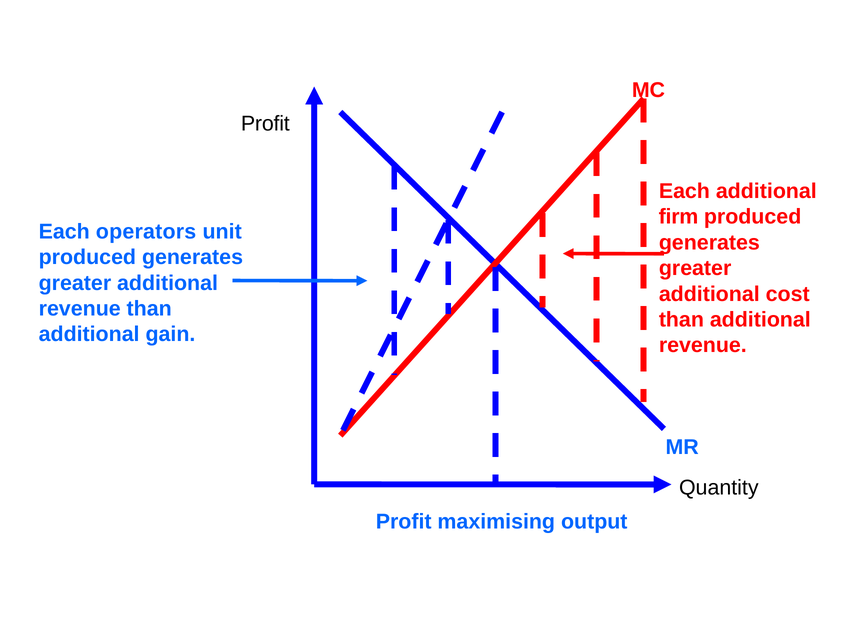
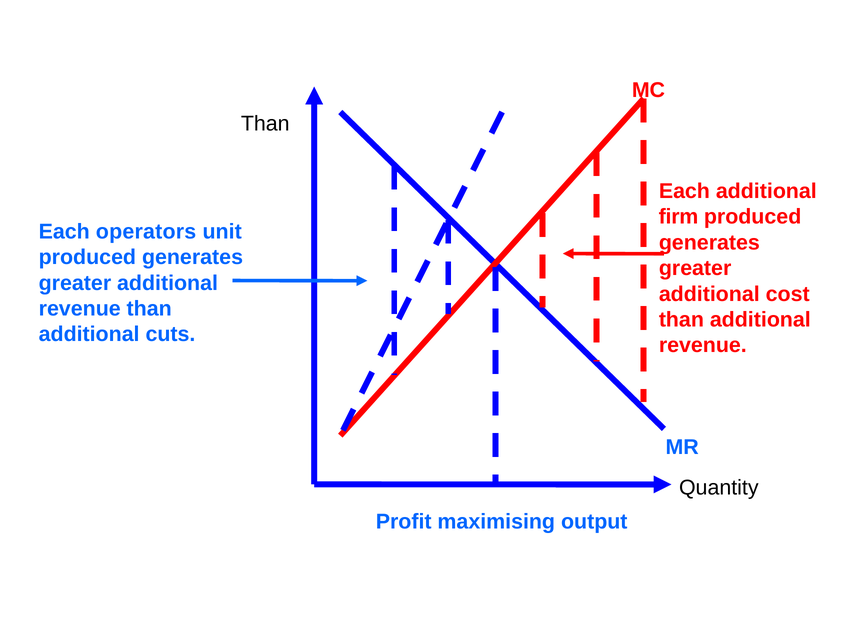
Profit at (265, 124): Profit -> Than
gain: gain -> cuts
